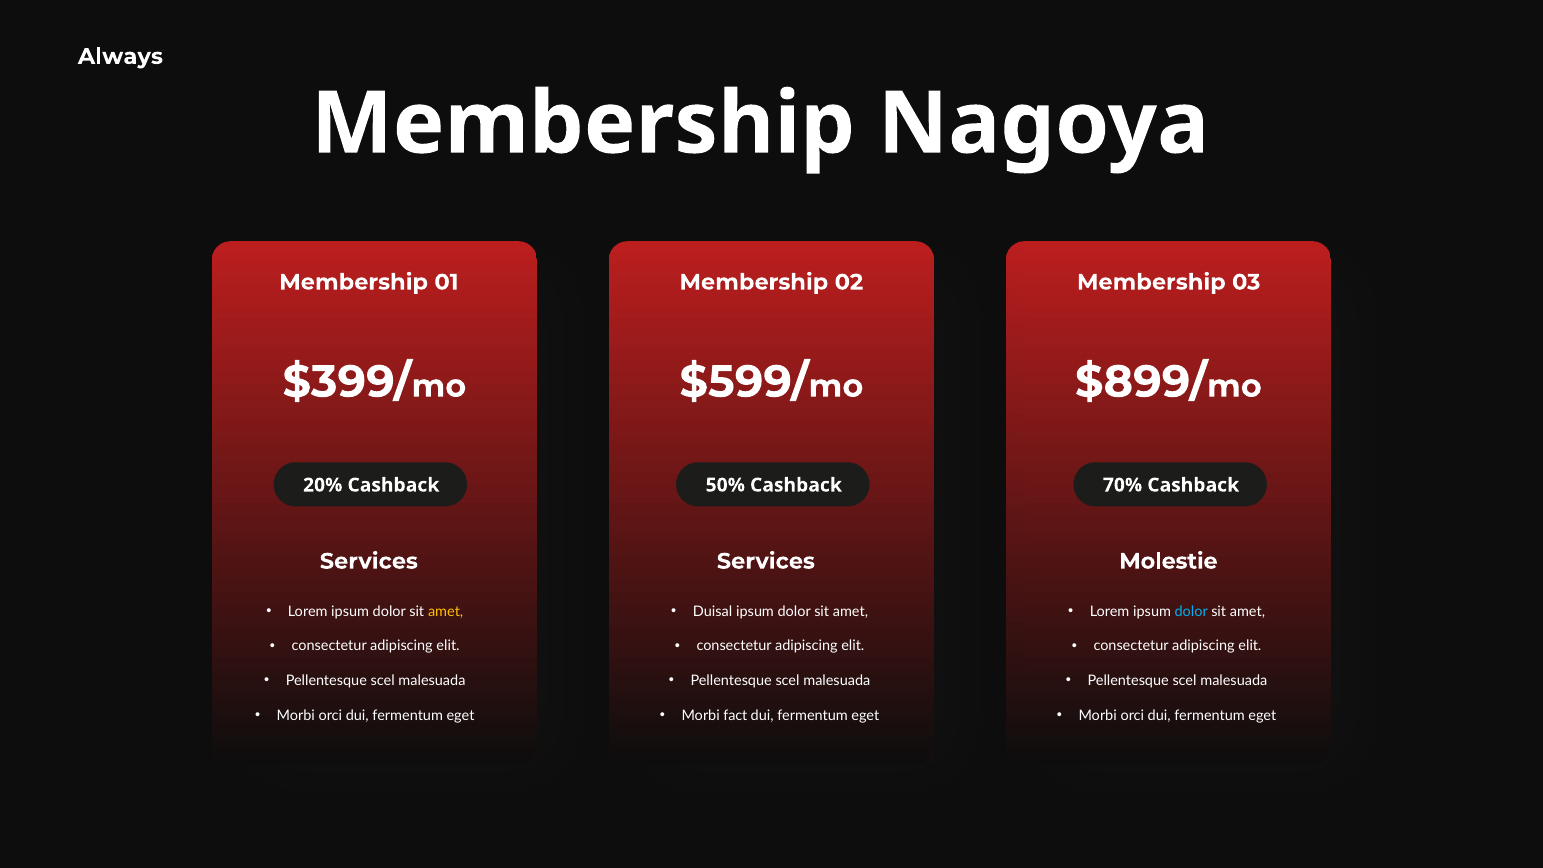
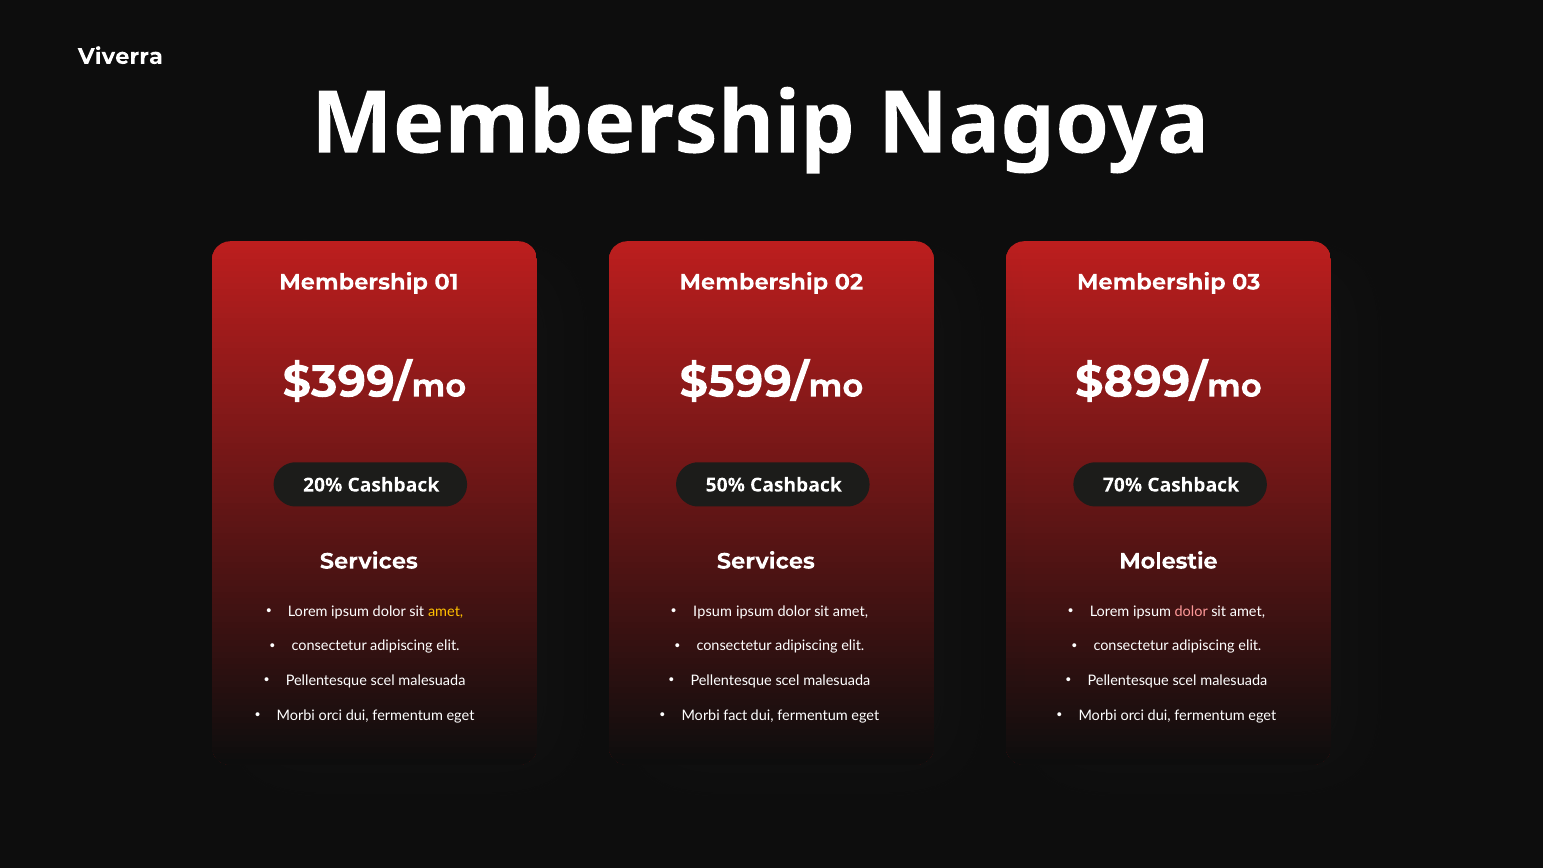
Always: Always -> Viverra
Duisal at (713, 611): Duisal -> Ipsum
dolor at (1191, 611) colour: light blue -> pink
